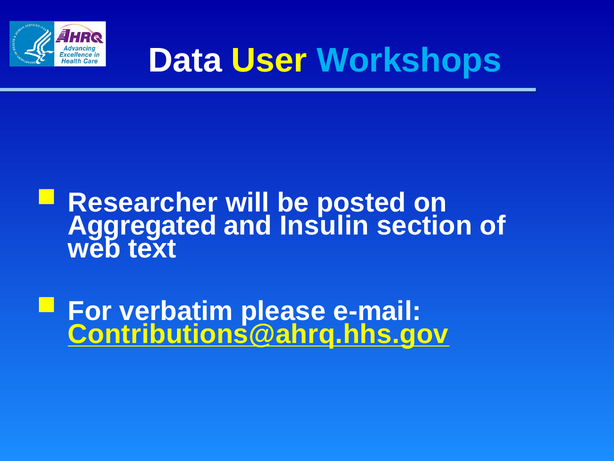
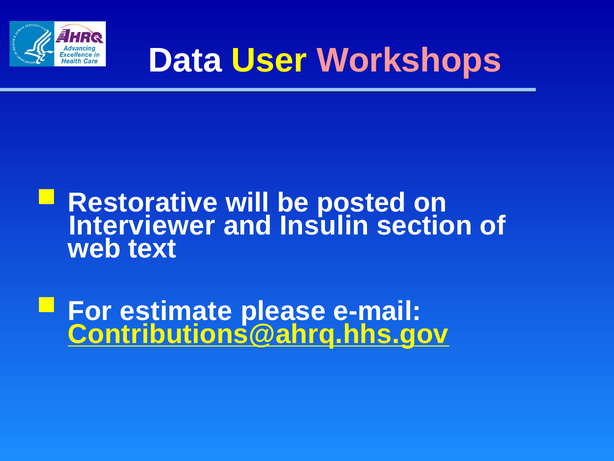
Workshops colour: light blue -> pink
Researcher: Researcher -> Restorative
Aggregated: Aggregated -> Interviewer
verbatim: verbatim -> estimate
